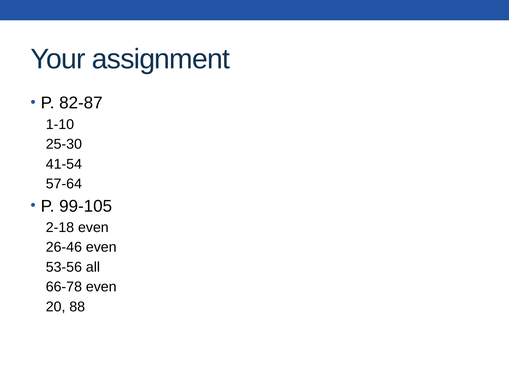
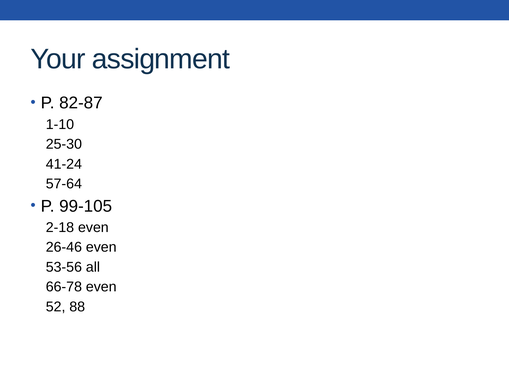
41-54: 41-54 -> 41-24
20: 20 -> 52
